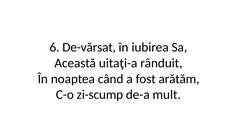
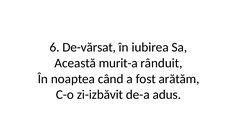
uitaţi-a: uitaţi-a -> murit-a
zi-scump: zi-scump -> zi-izbăvit
mult: mult -> adus
